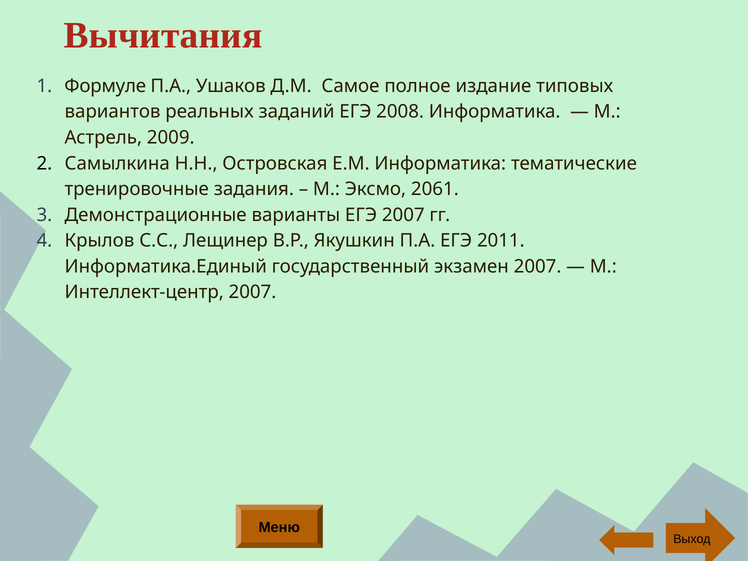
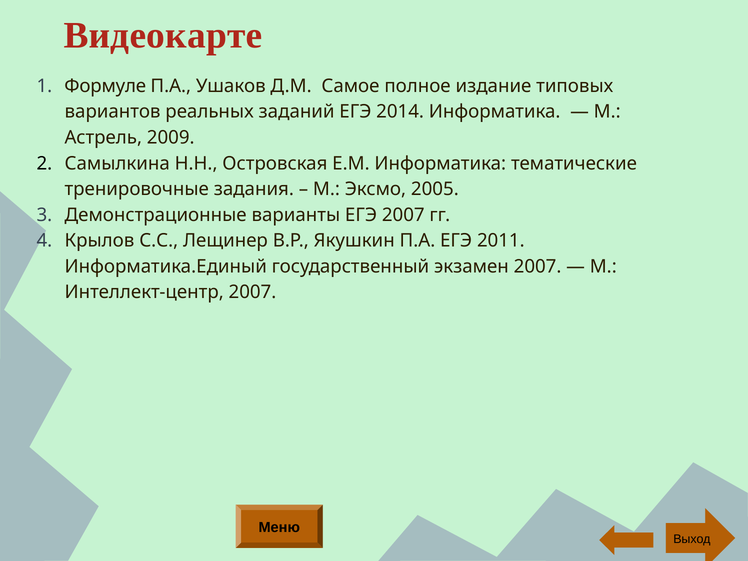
Вычитания: Вычитания -> Видеокарте
2008: 2008 -> 2014
2061: 2061 -> 2005
